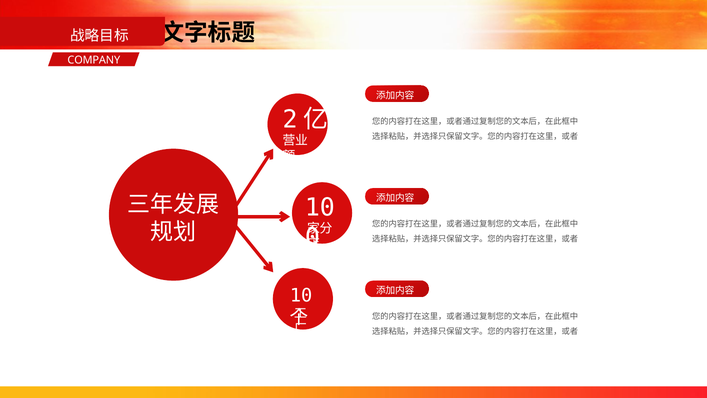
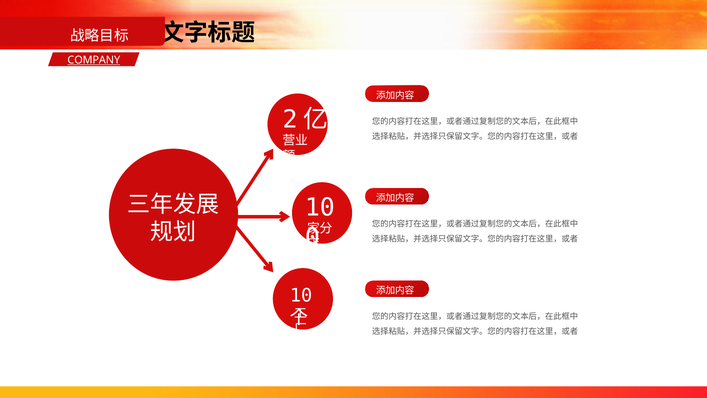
COMPANY underline: none -> present
